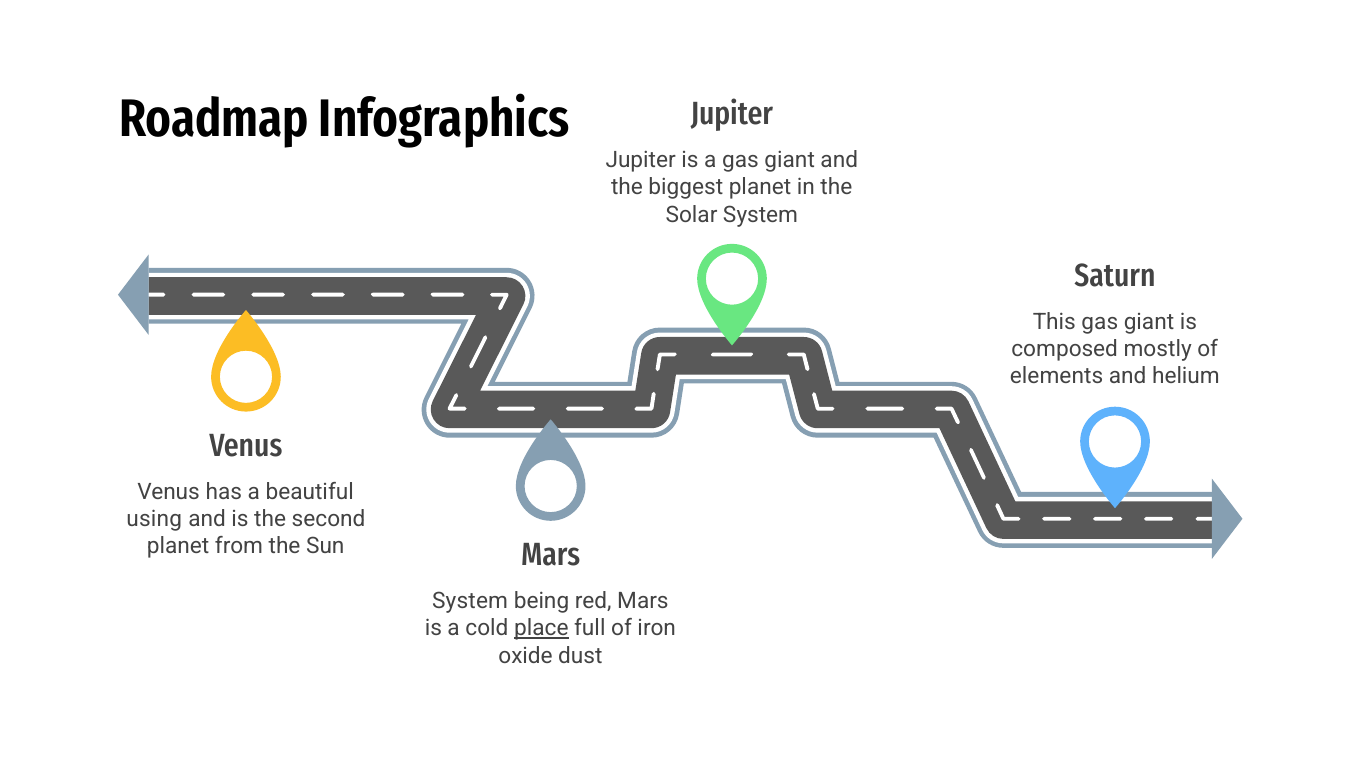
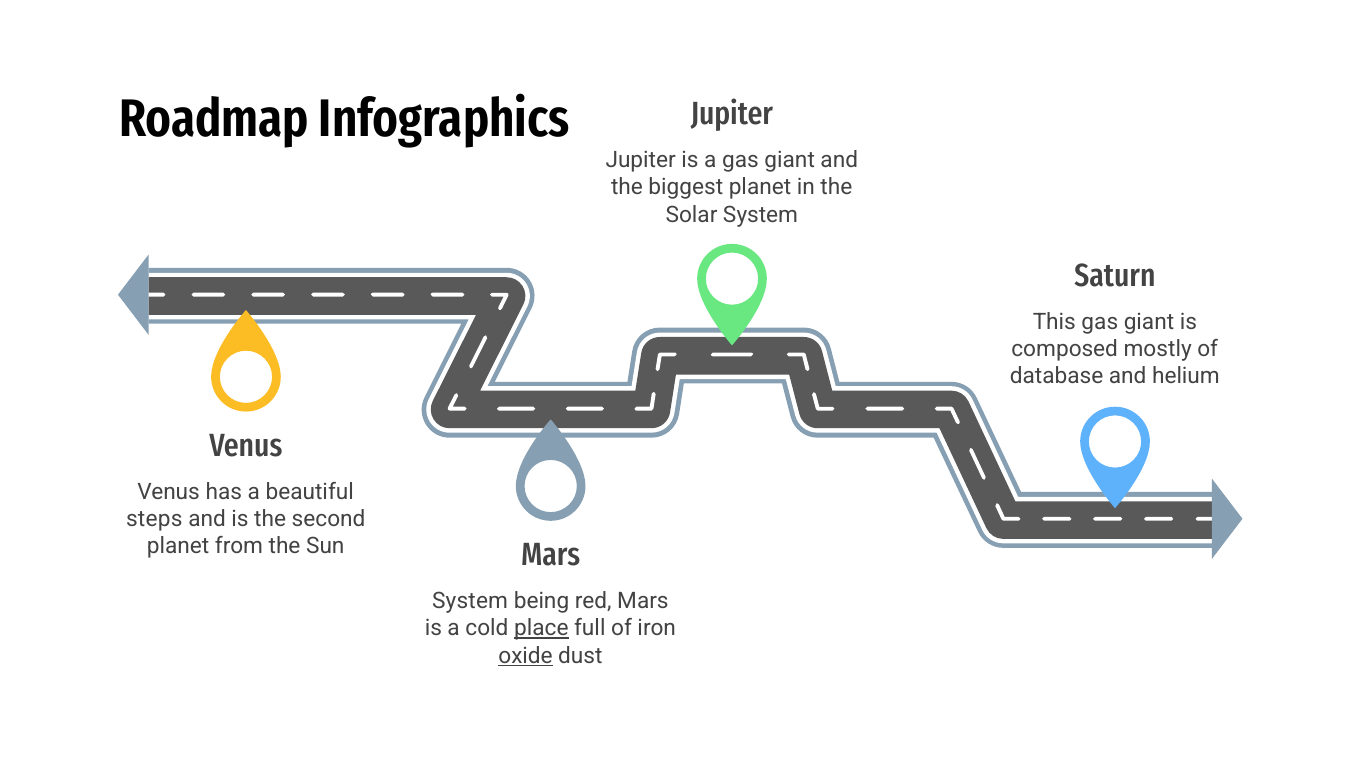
elements: elements -> database
using: using -> steps
oxide underline: none -> present
